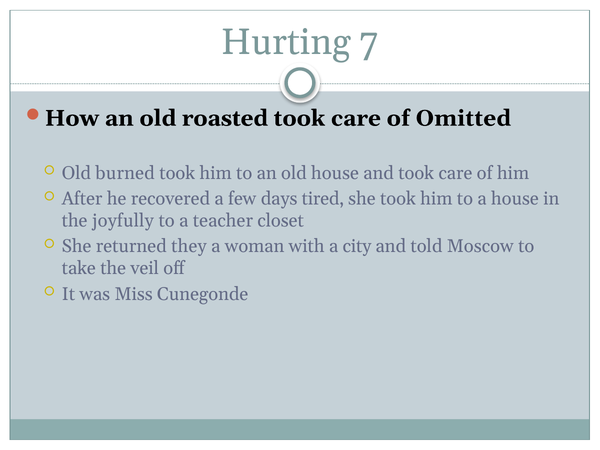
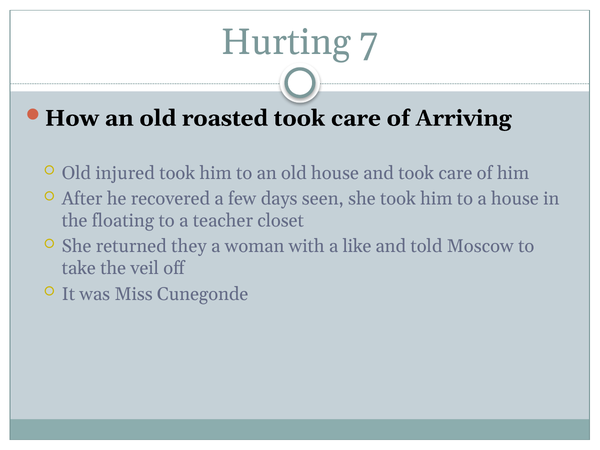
Omitted: Omitted -> Arriving
burned: burned -> injured
tired: tired -> seen
joyfully: joyfully -> floating
city: city -> like
